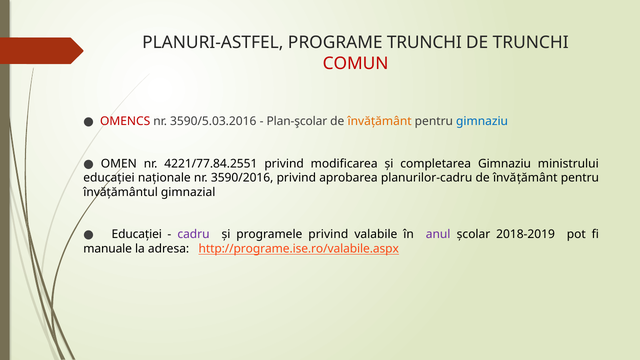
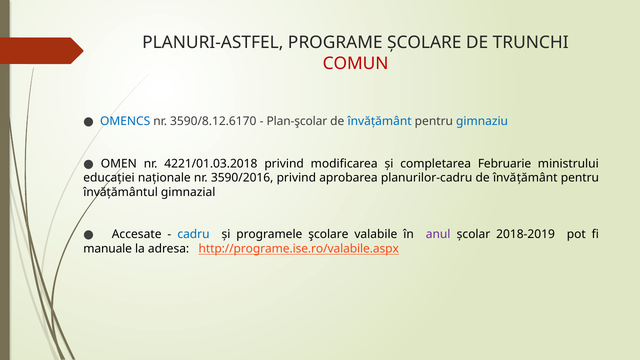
PROGRAME TRUNCHI: TRUNCHI -> ȘCOLARE
OMENCS colour: red -> blue
3590/5.03.2016: 3590/5.03.2016 -> 3590/8.12.6170
învățământ at (380, 121) colour: orange -> blue
4221/77.84.2551: 4221/77.84.2551 -> 4221/01.03.2018
completarea Gimnaziu: Gimnaziu -> Februarie
Educației at (137, 234): Educației -> Accesate
cadru colour: purple -> blue
programele privind: privind -> şcolare
